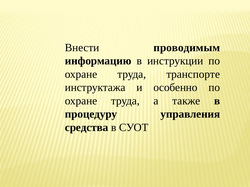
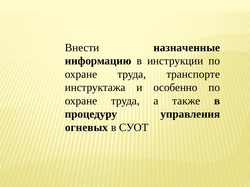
проводимым: проводимым -> назначенные
средства: средства -> огневых
